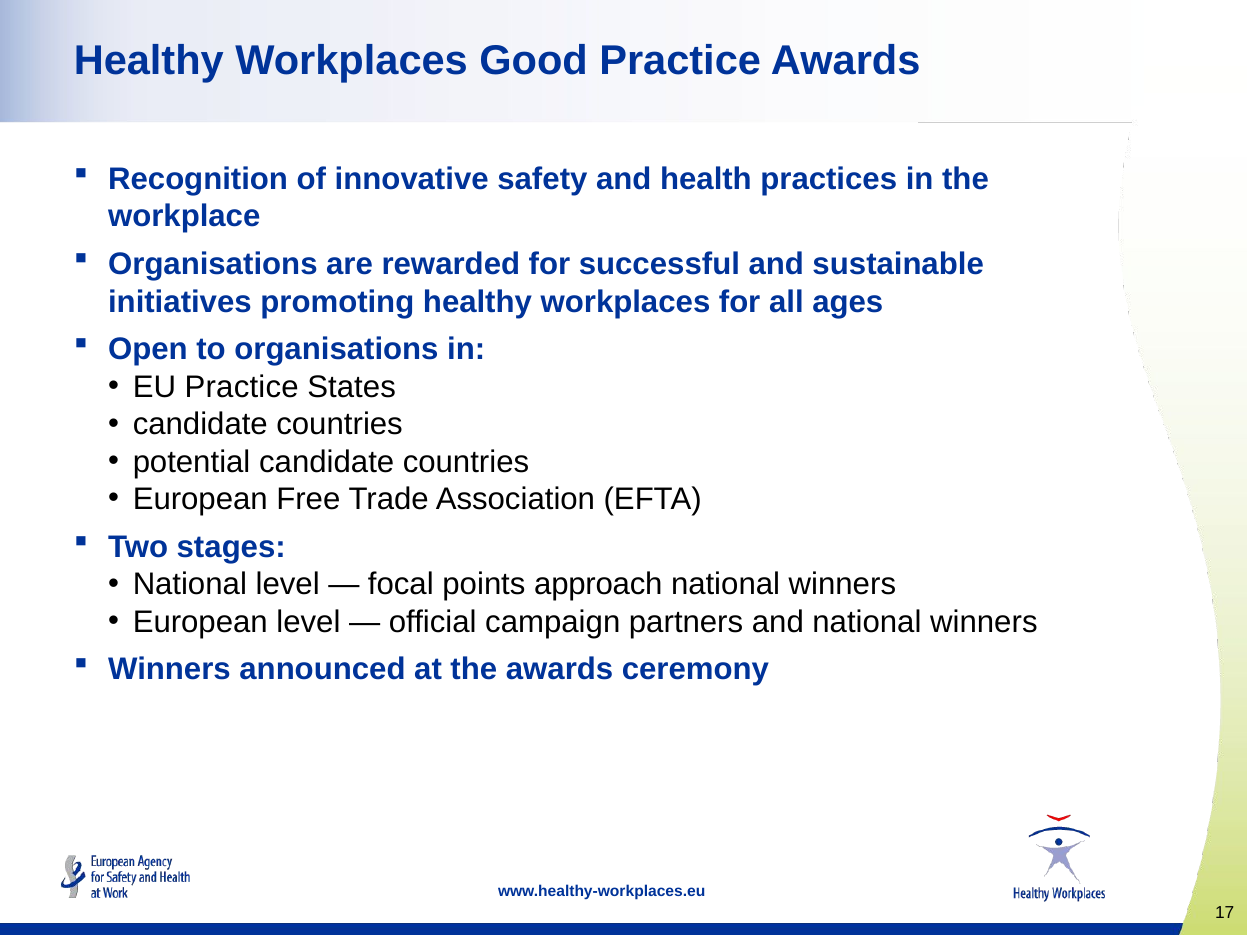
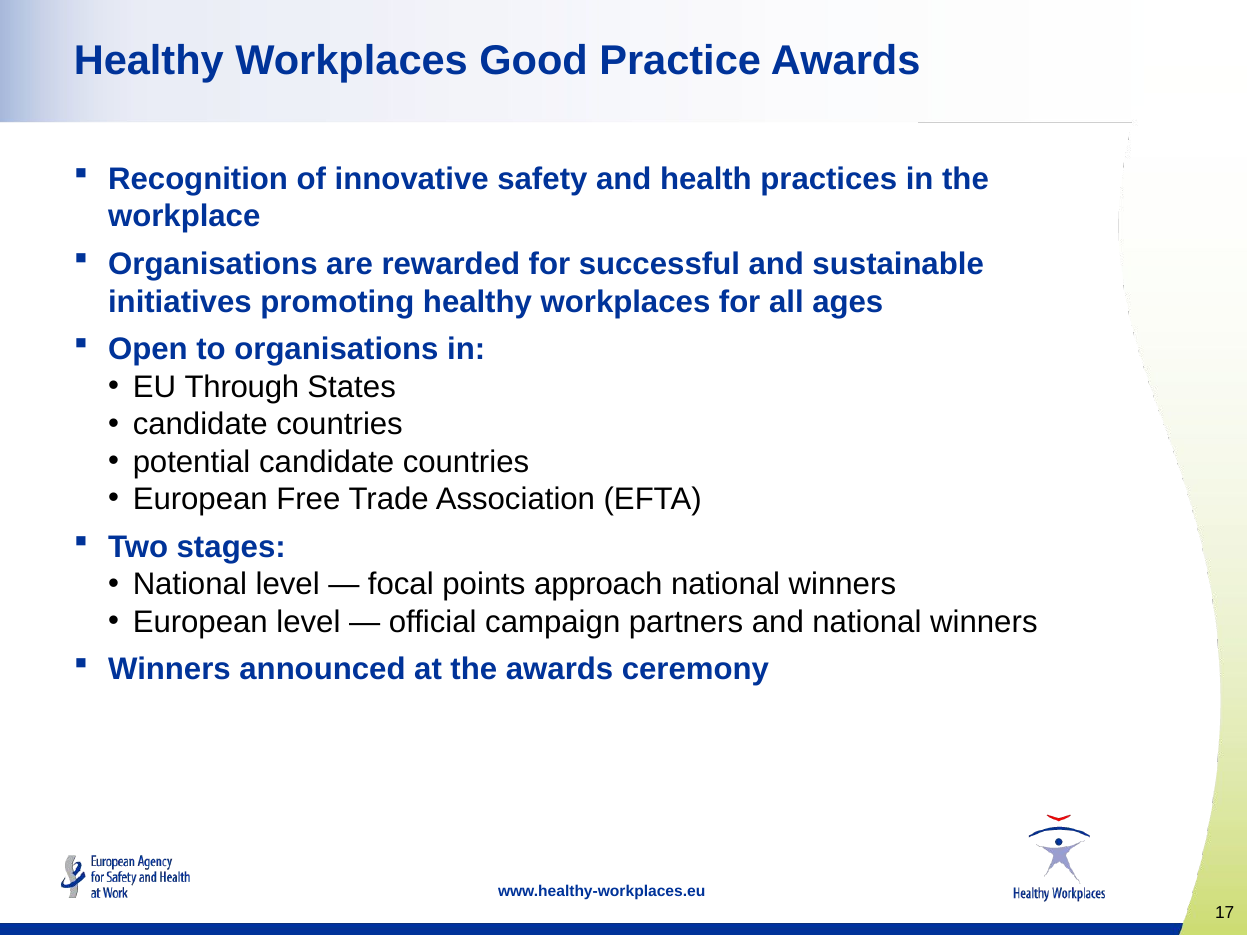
EU Practice: Practice -> Through
